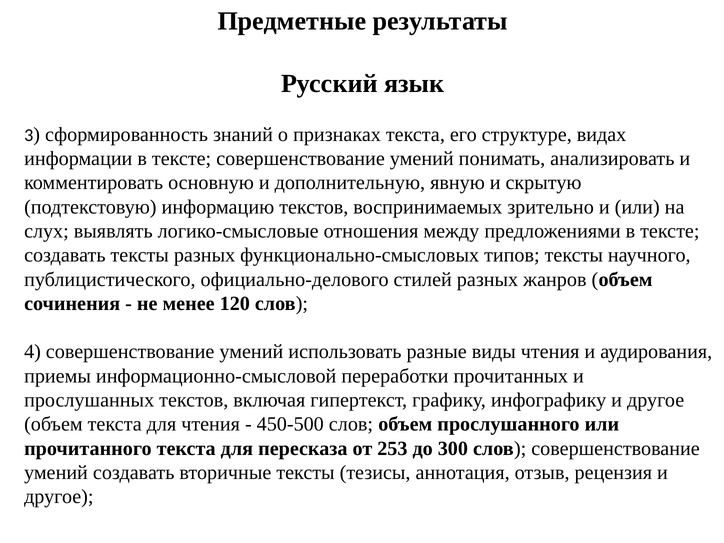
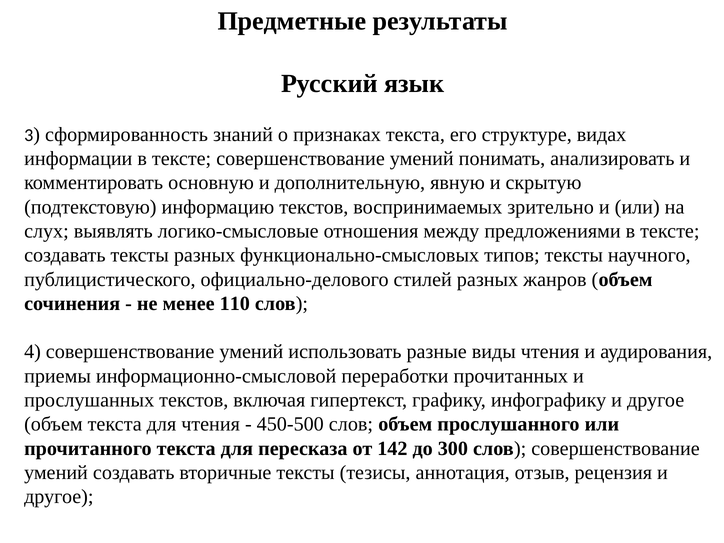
120: 120 -> 110
253: 253 -> 142
